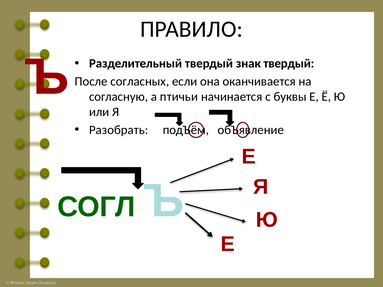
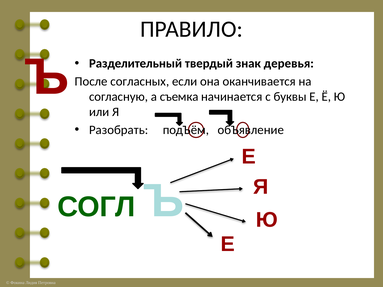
знак твердый: твердый -> деревья
птичьи: птичьи -> съемка
